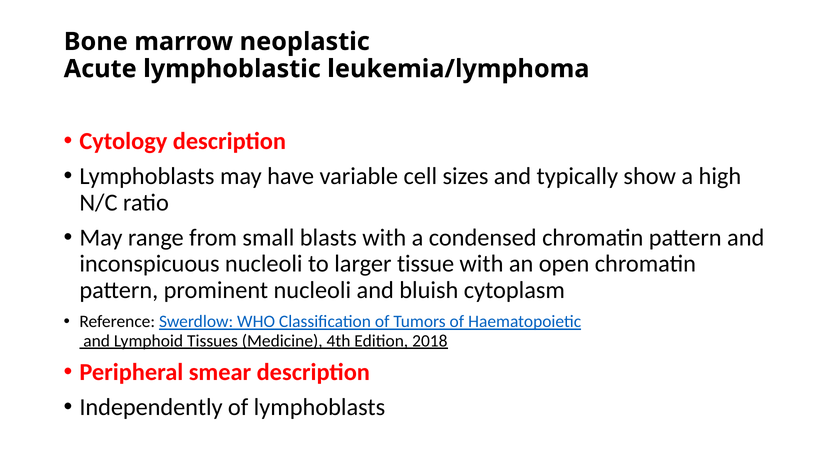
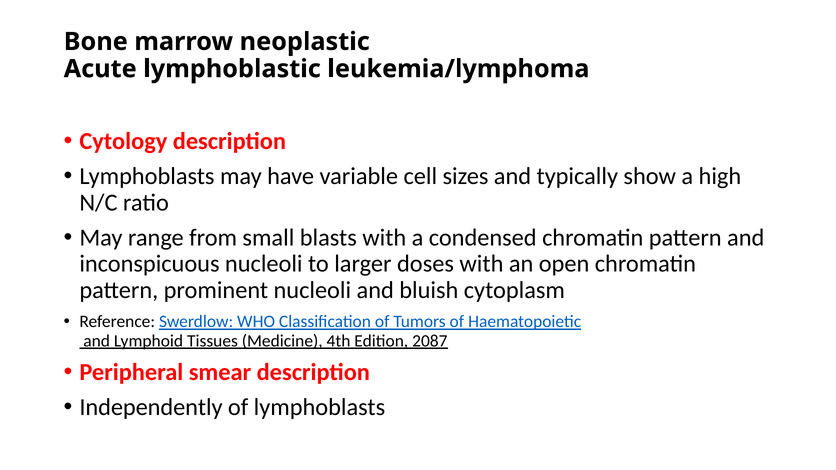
tissue: tissue -> doses
2018: 2018 -> 2087
